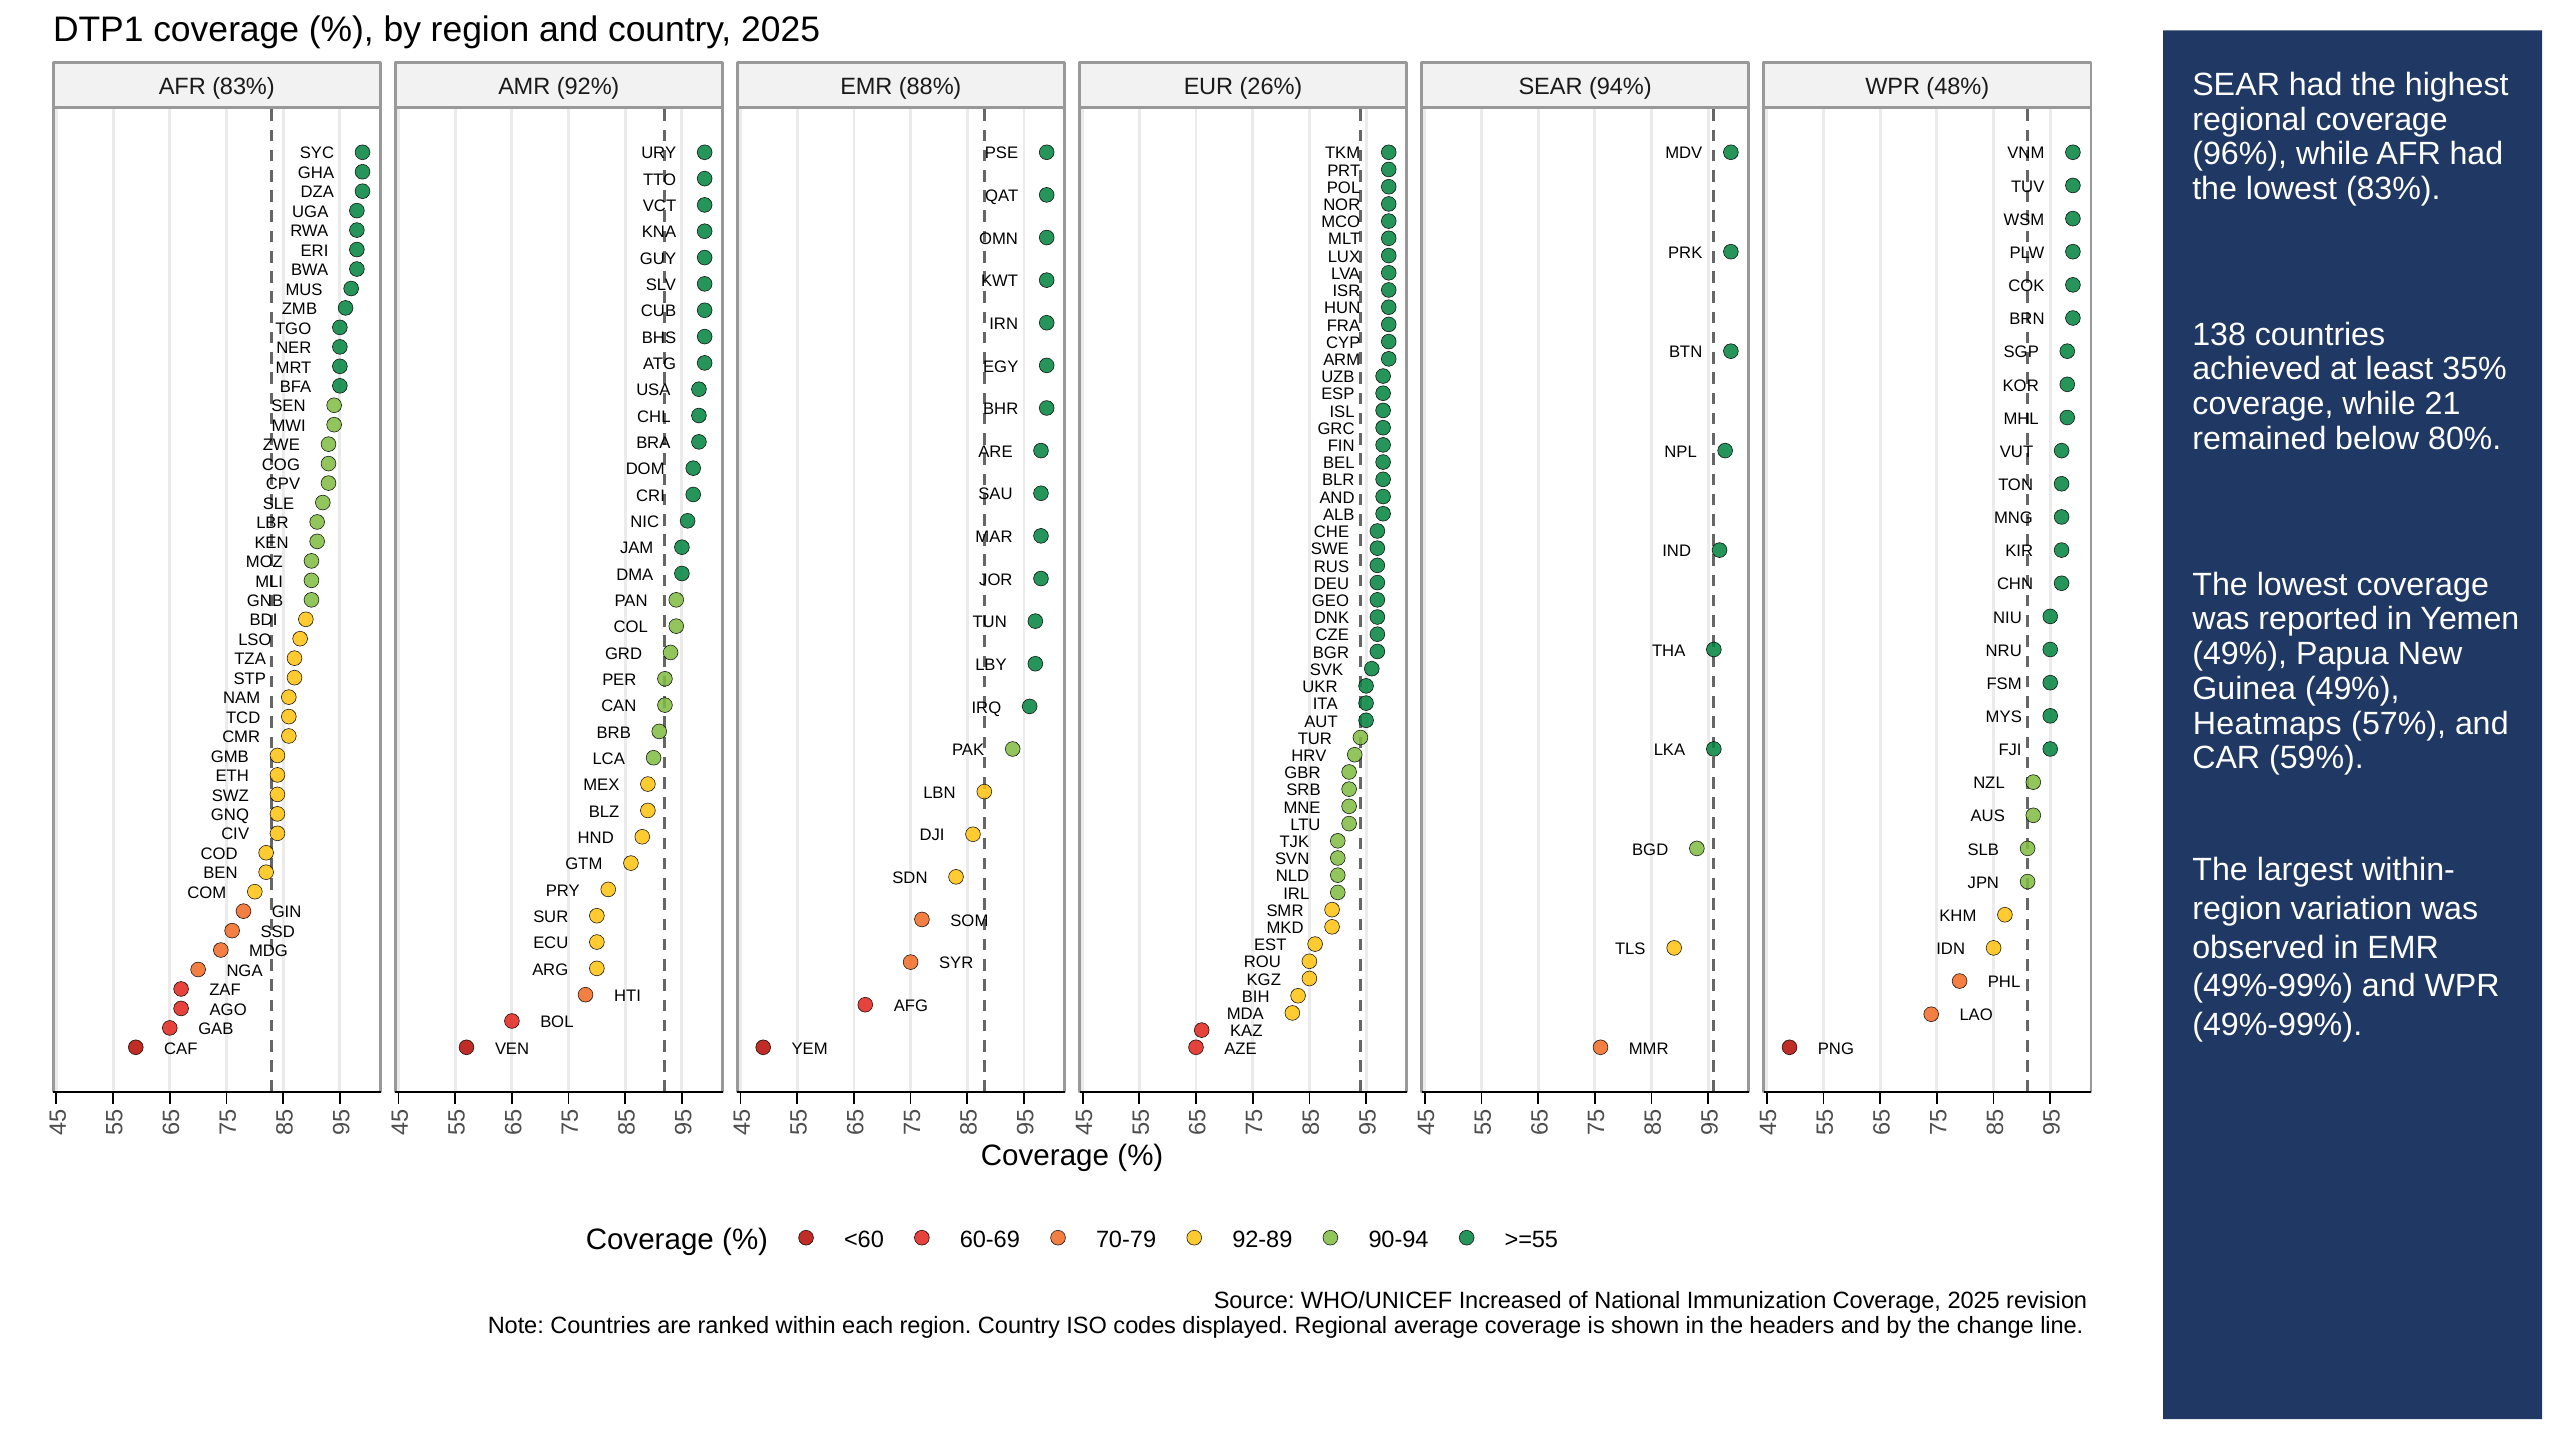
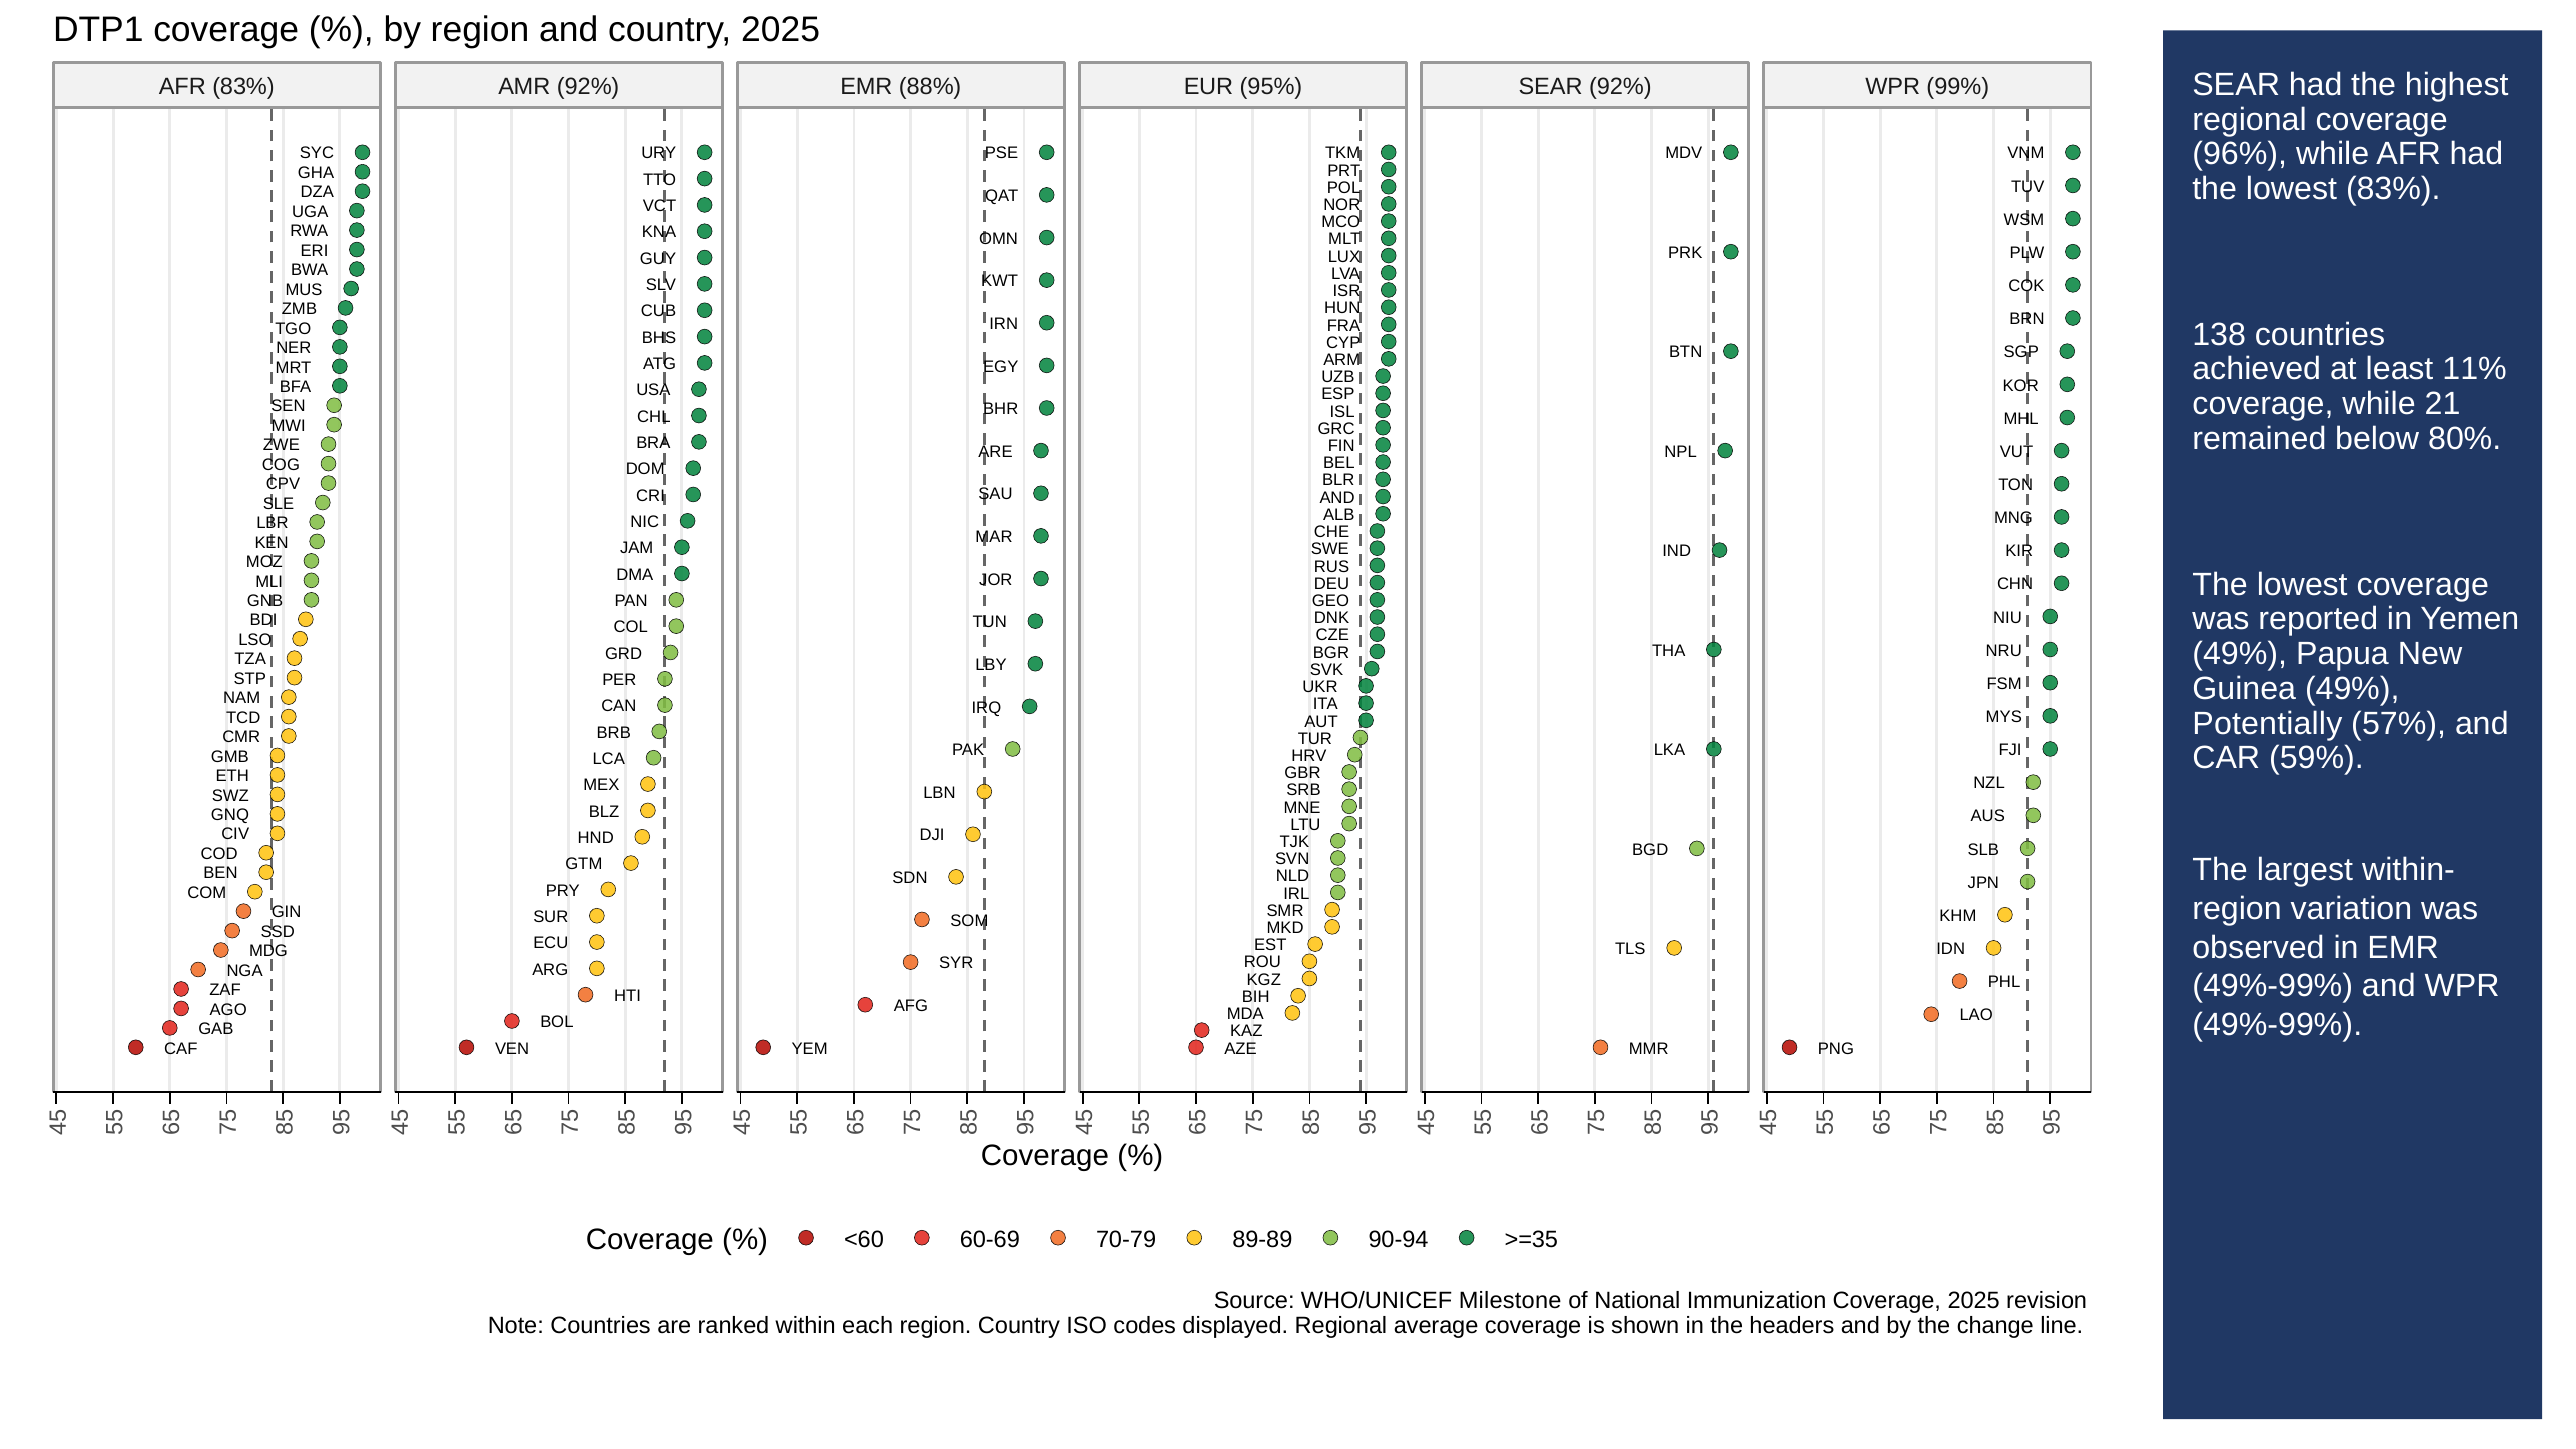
26%: 26% -> 95%
SEAR 94%: 94% -> 92%
48%: 48% -> 99%
35%: 35% -> 11%
Heatmaps: Heatmaps -> Potentially
92-89: 92-89 -> 89-89
>=55: >=55 -> >=35
Increased: Increased -> Milestone
